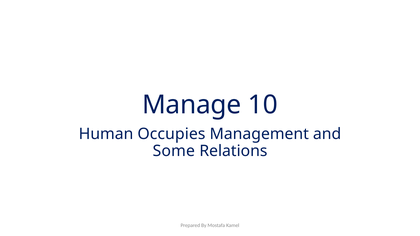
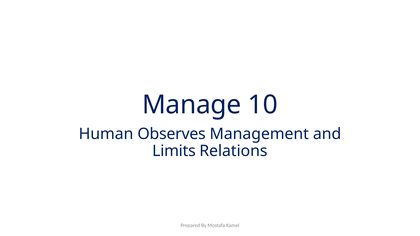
Occupies: Occupies -> Observes
Some: Some -> Limits
